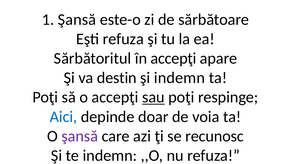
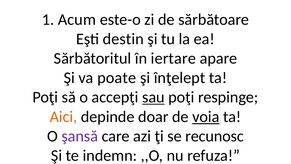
1 Şansă: Şansă -> Acum
Eşti refuza: refuza -> destin
în accepţi: accepţi -> iertare
destin: destin -> poate
şi indemn: indemn -> înţelept
Aici colour: blue -> orange
voia underline: none -> present
